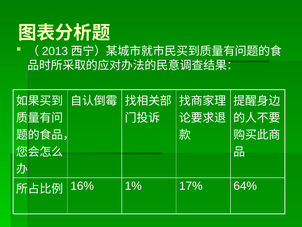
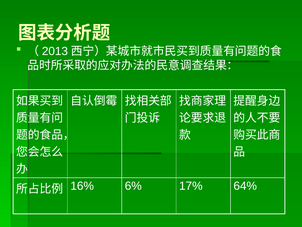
1%: 1% -> 6%
